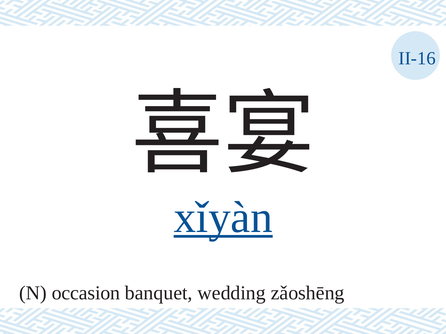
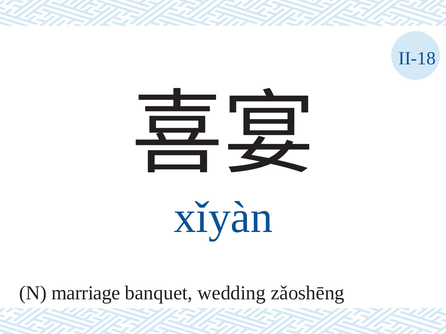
II-16: II-16 -> II-18
xǐyàn underline: present -> none
occasion: occasion -> marriage
